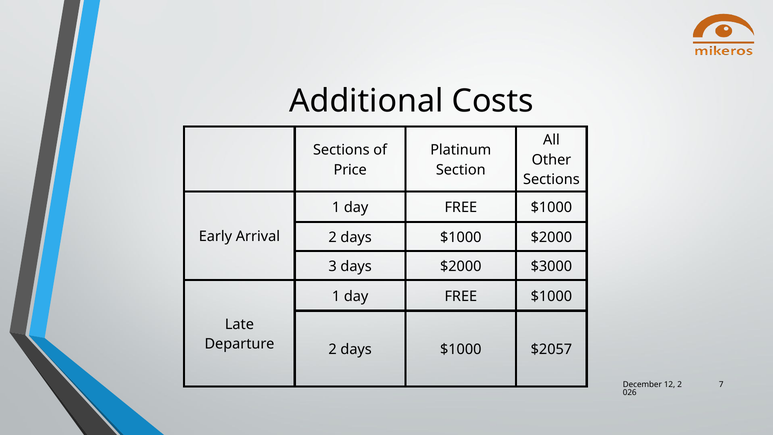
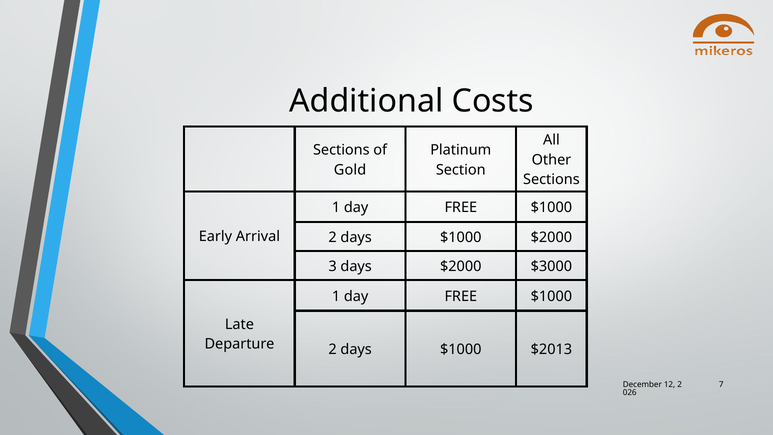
Price: Price -> Gold
$2057: $2057 -> $2013
